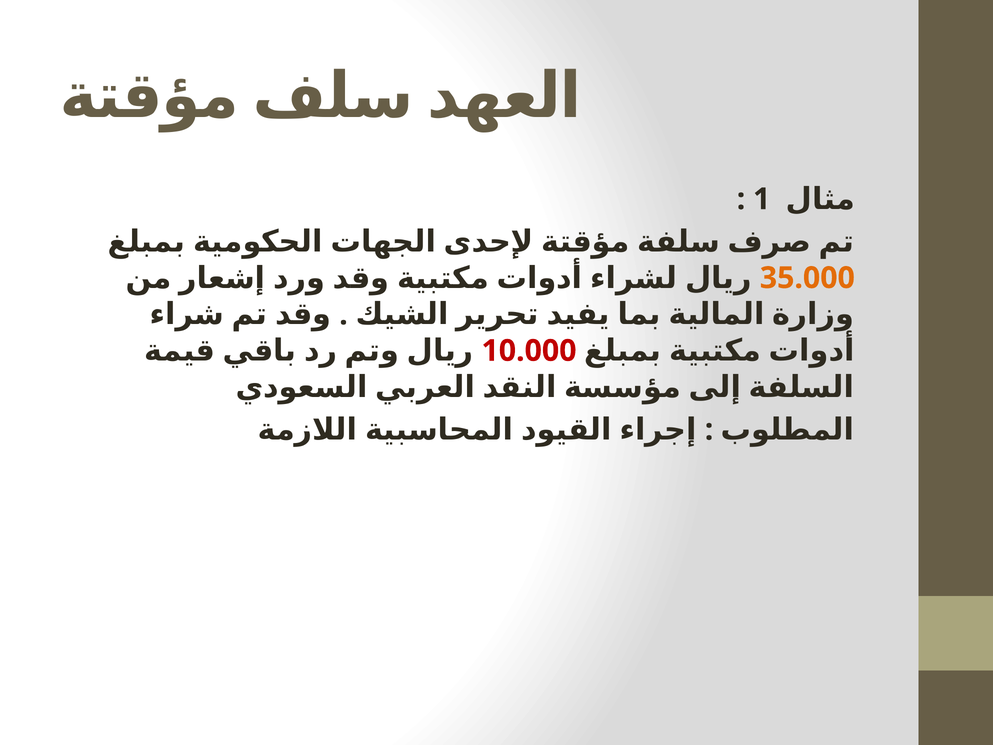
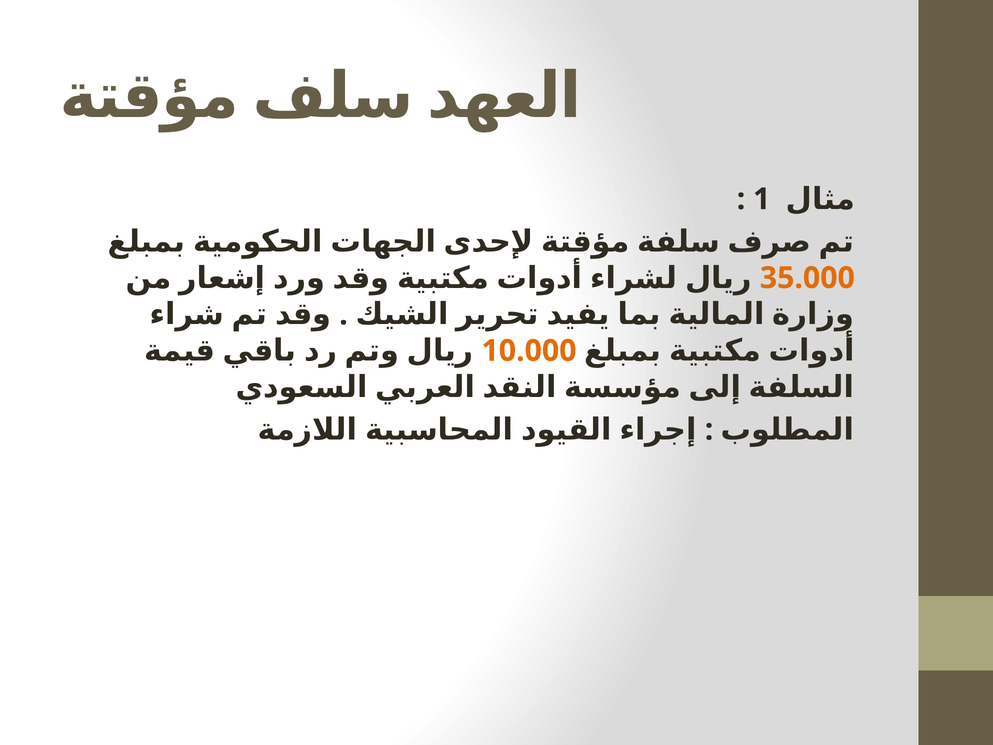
10.000 colour: red -> orange
